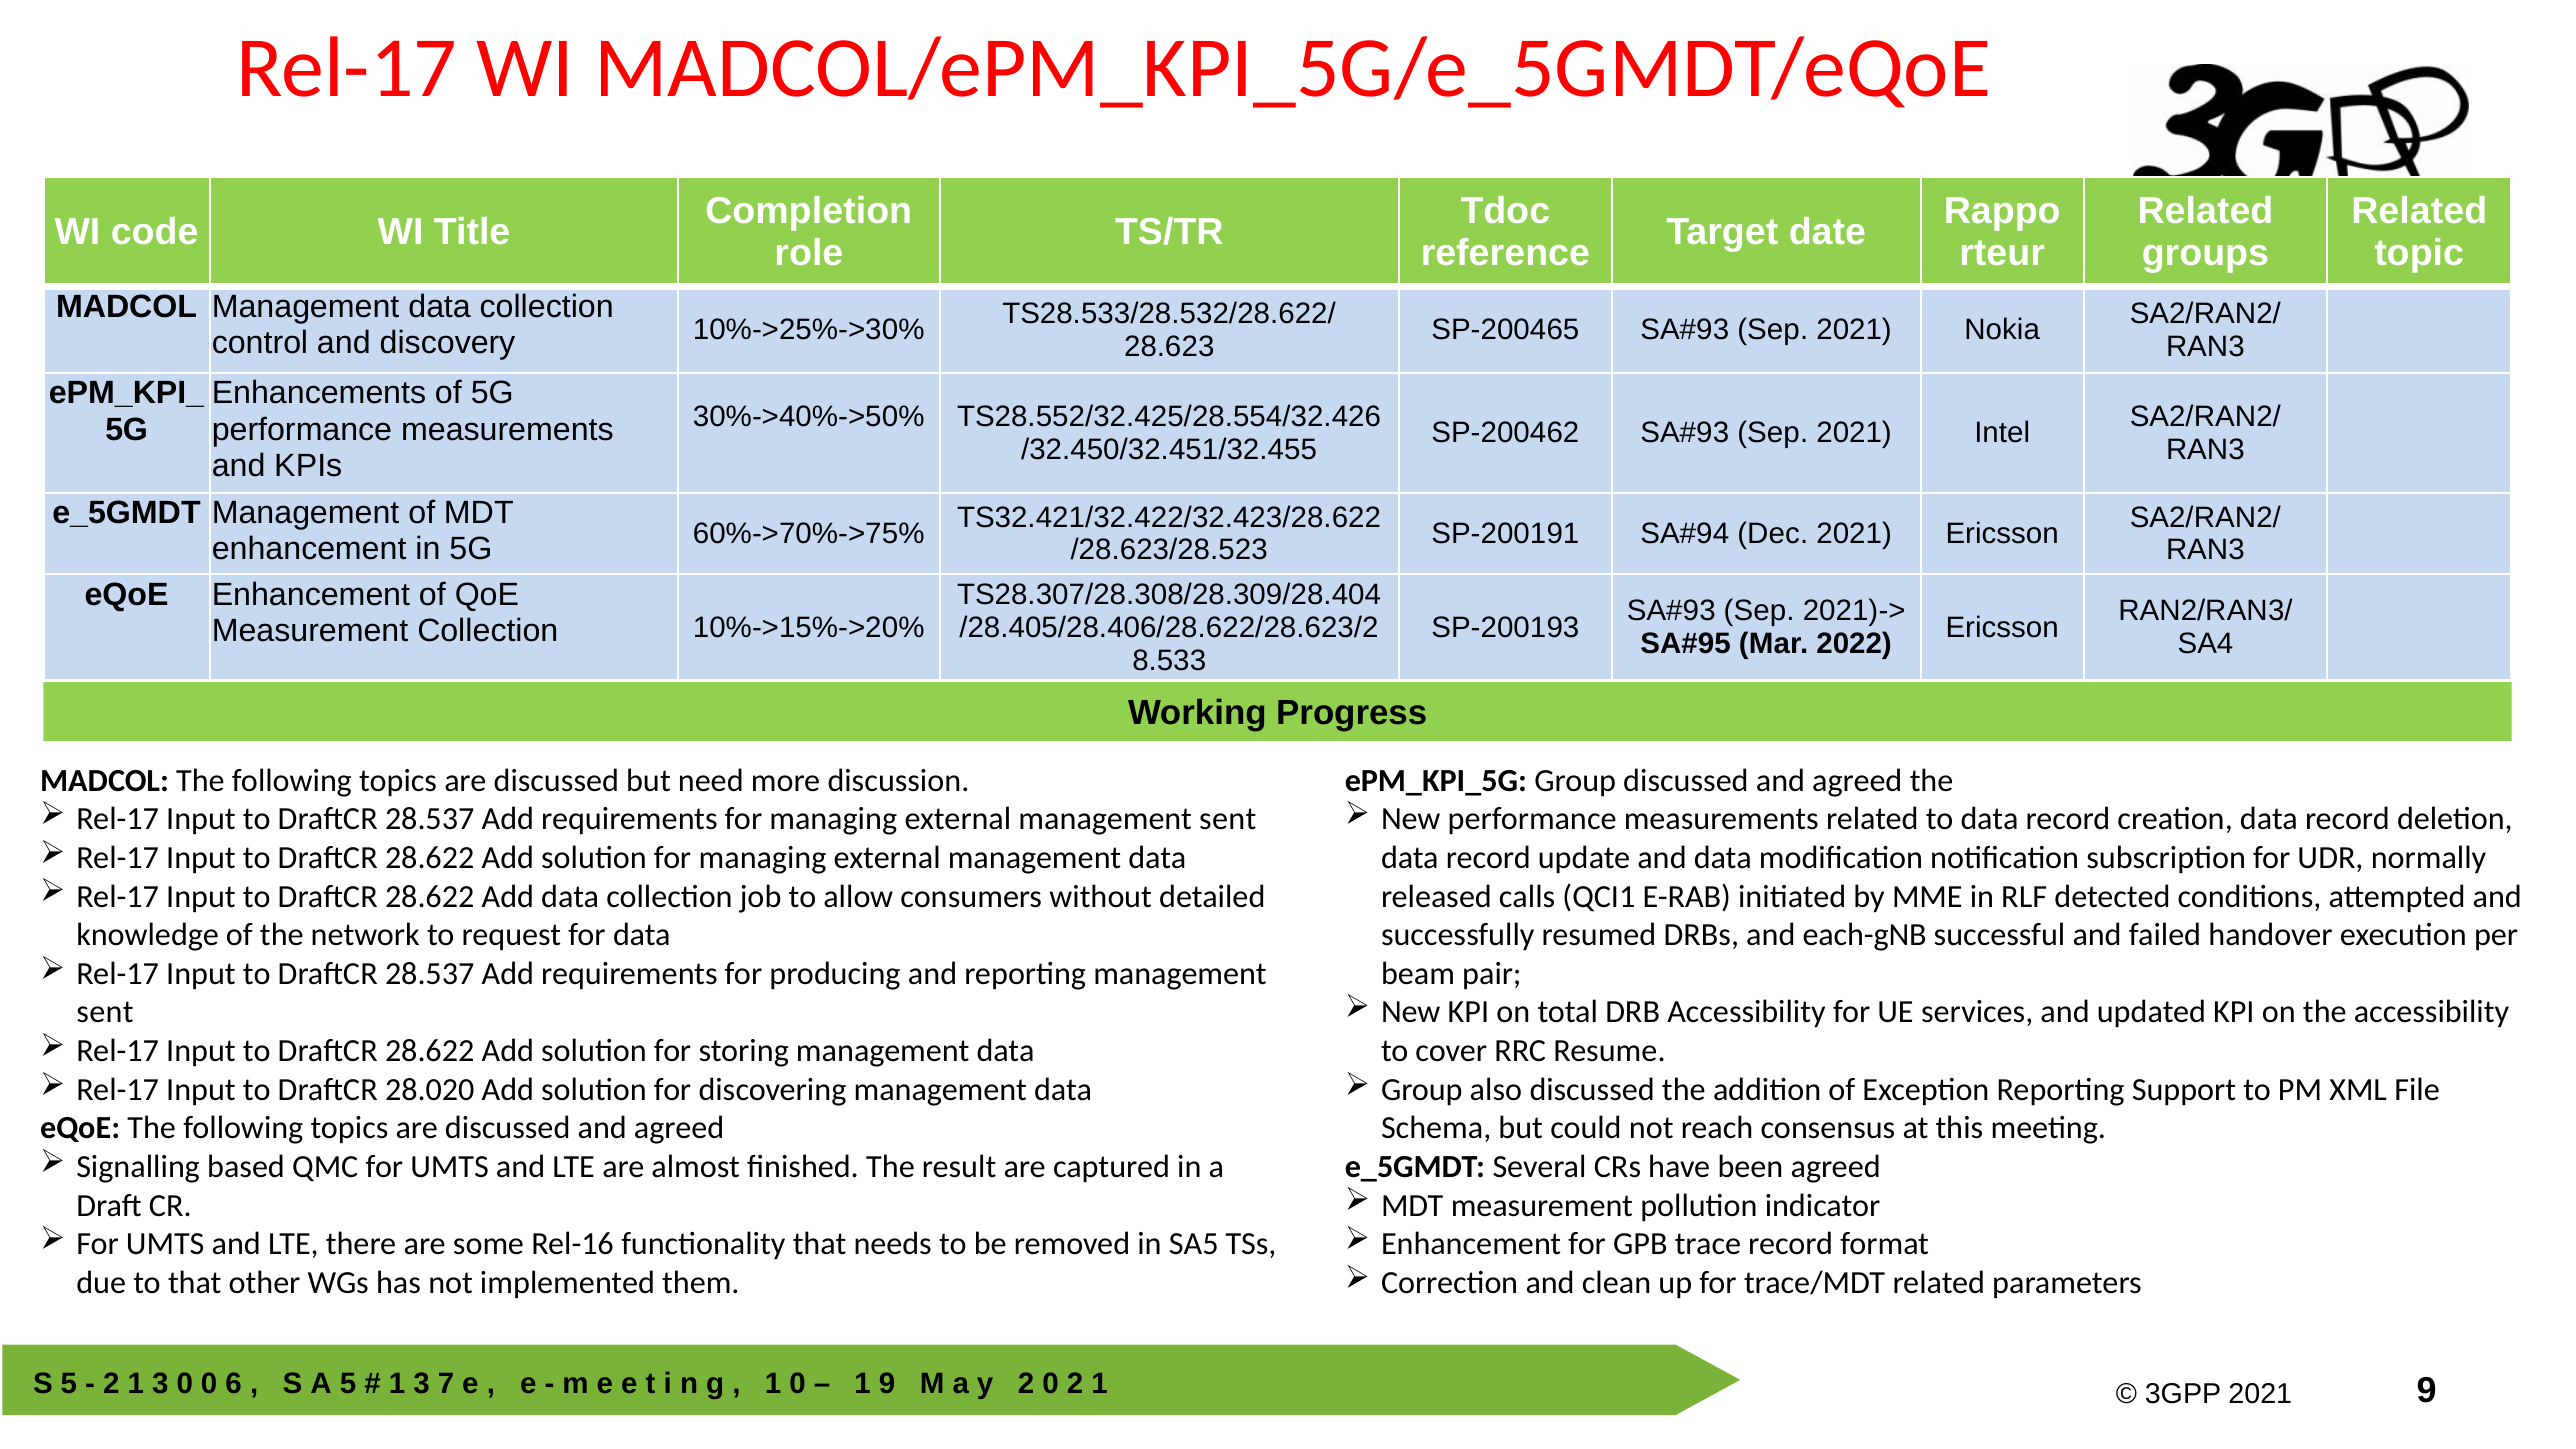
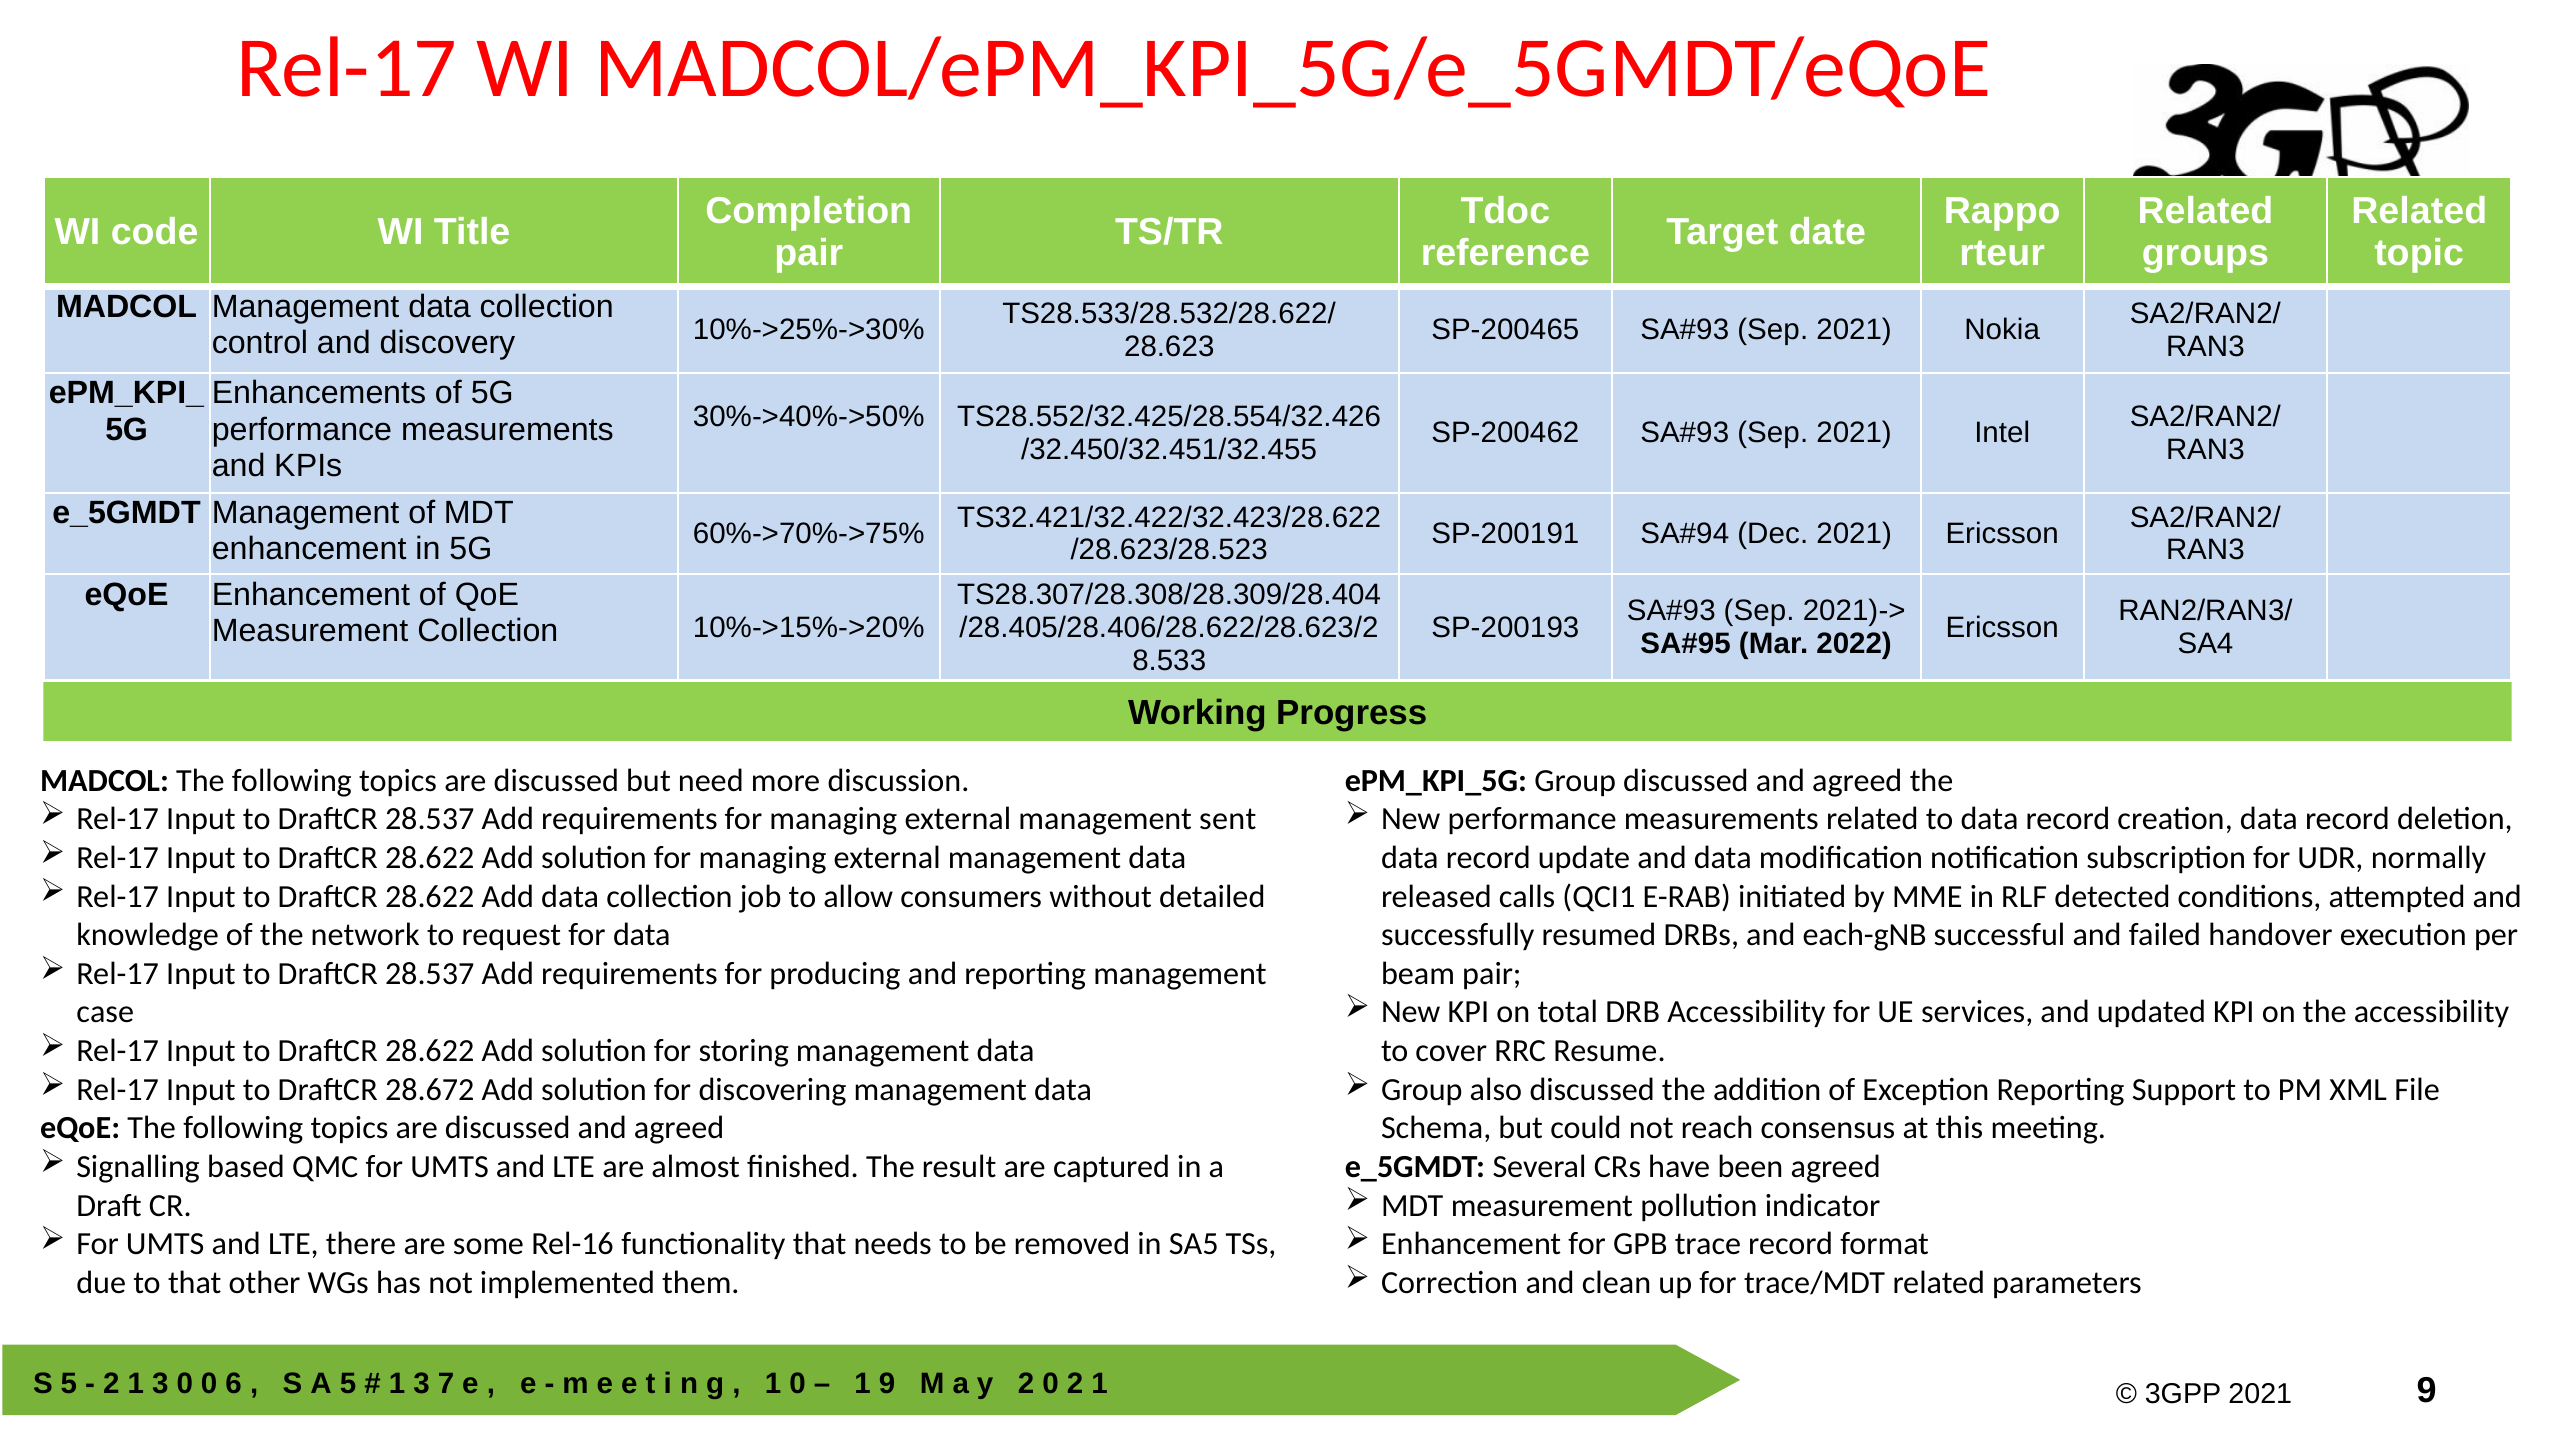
role at (809, 254): role -> pair
sent at (105, 1012): sent -> case
28.020: 28.020 -> 28.672
